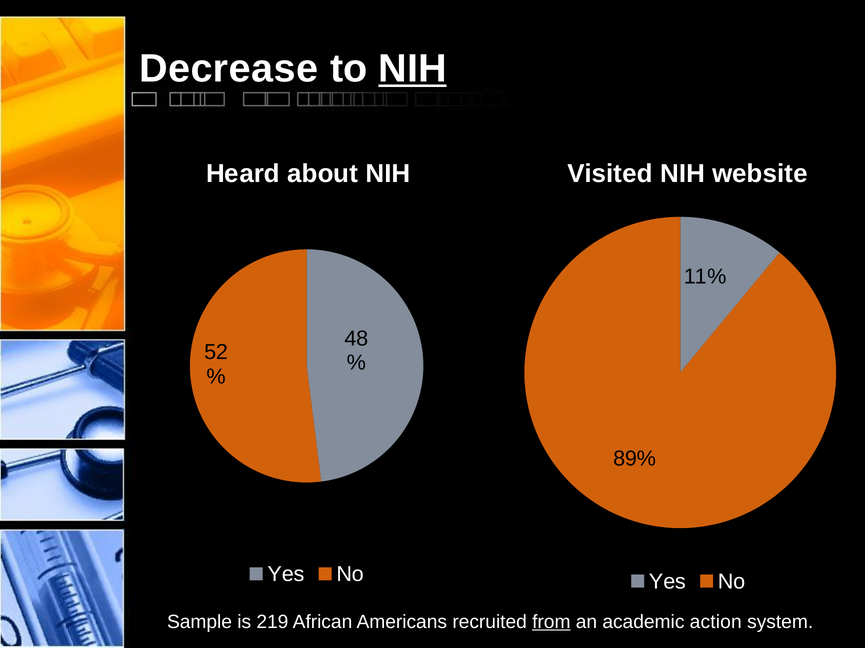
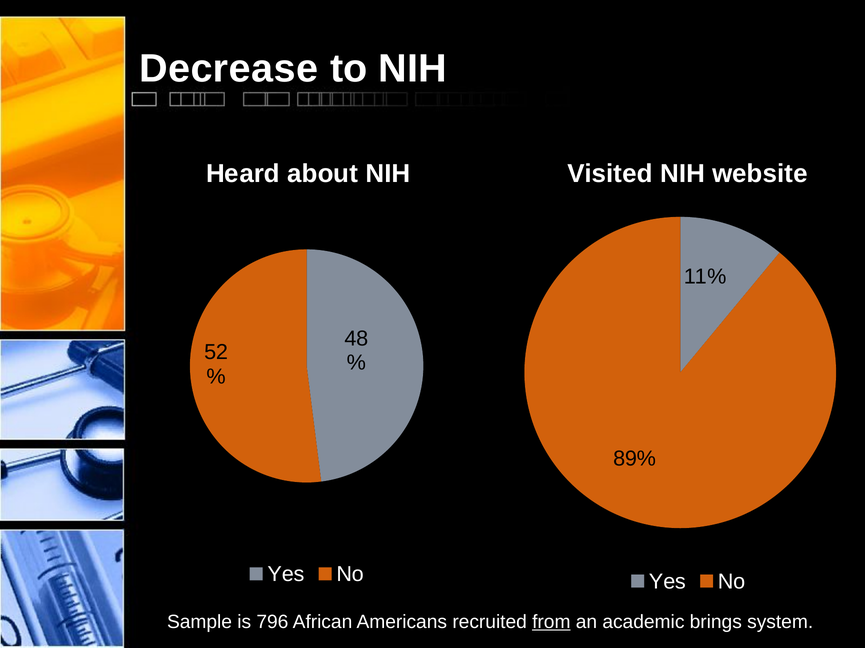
NIH at (413, 69) underline: present -> none
219: 219 -> 796
action: action -> brings
